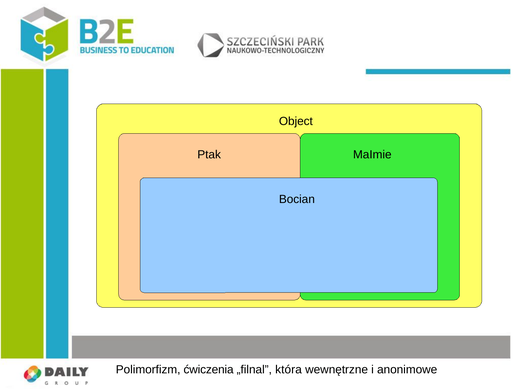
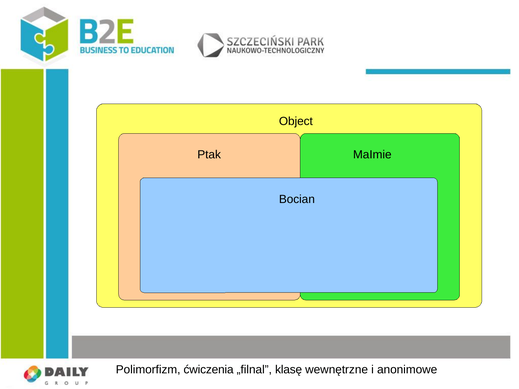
która: która -> klasę
